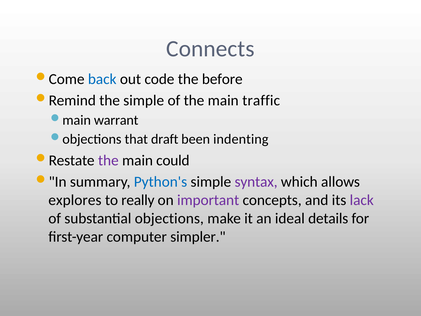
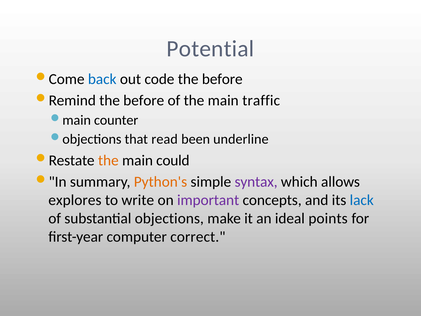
Connects: Connects -> Potential
simple at (144, 101): simple -> before
warrant: warrant -> counter
draft: draft -> read
indenting: indenting -> underline
the at (108, 160) colour: purple -> orange
Python's colour: blue -> orange
really: really -> write
lack colour: purple -> blue
details: details -> points
simpler: simpler -> correct
